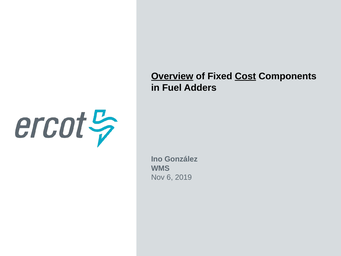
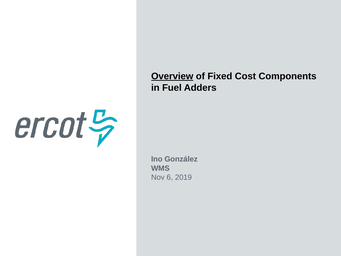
Cost underline: present -> none
